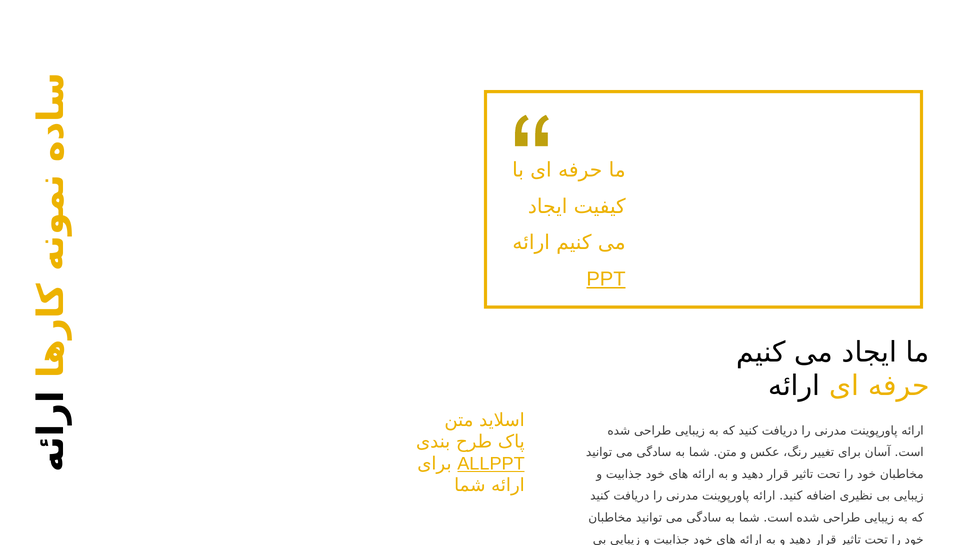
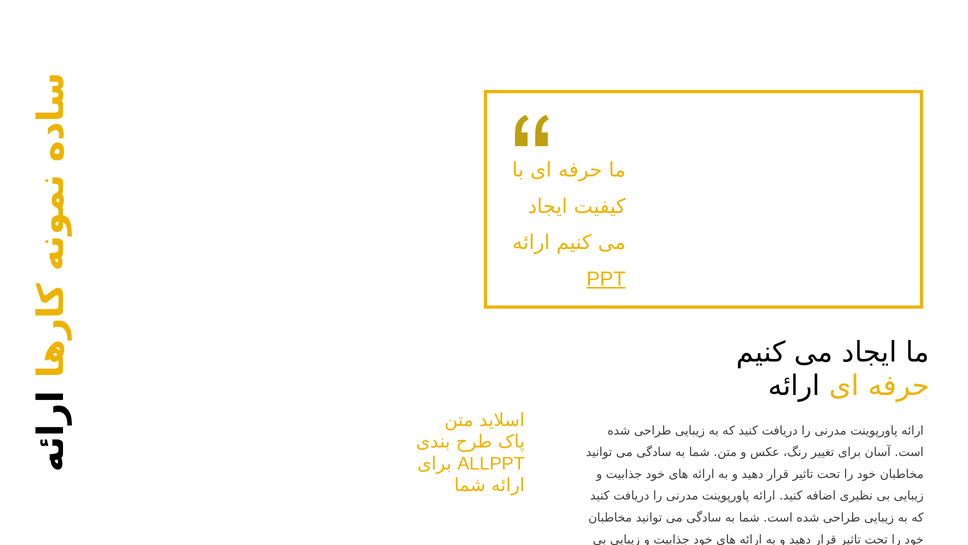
ALLPPT underline: present -> none
